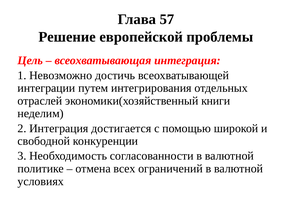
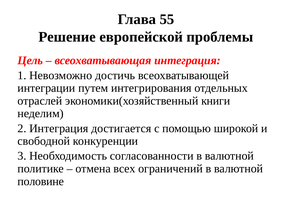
57: 57 -> 55
условиях: условиях -> половине
